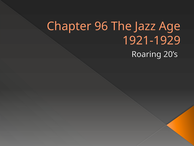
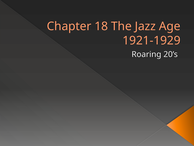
96: 96 -> 18
